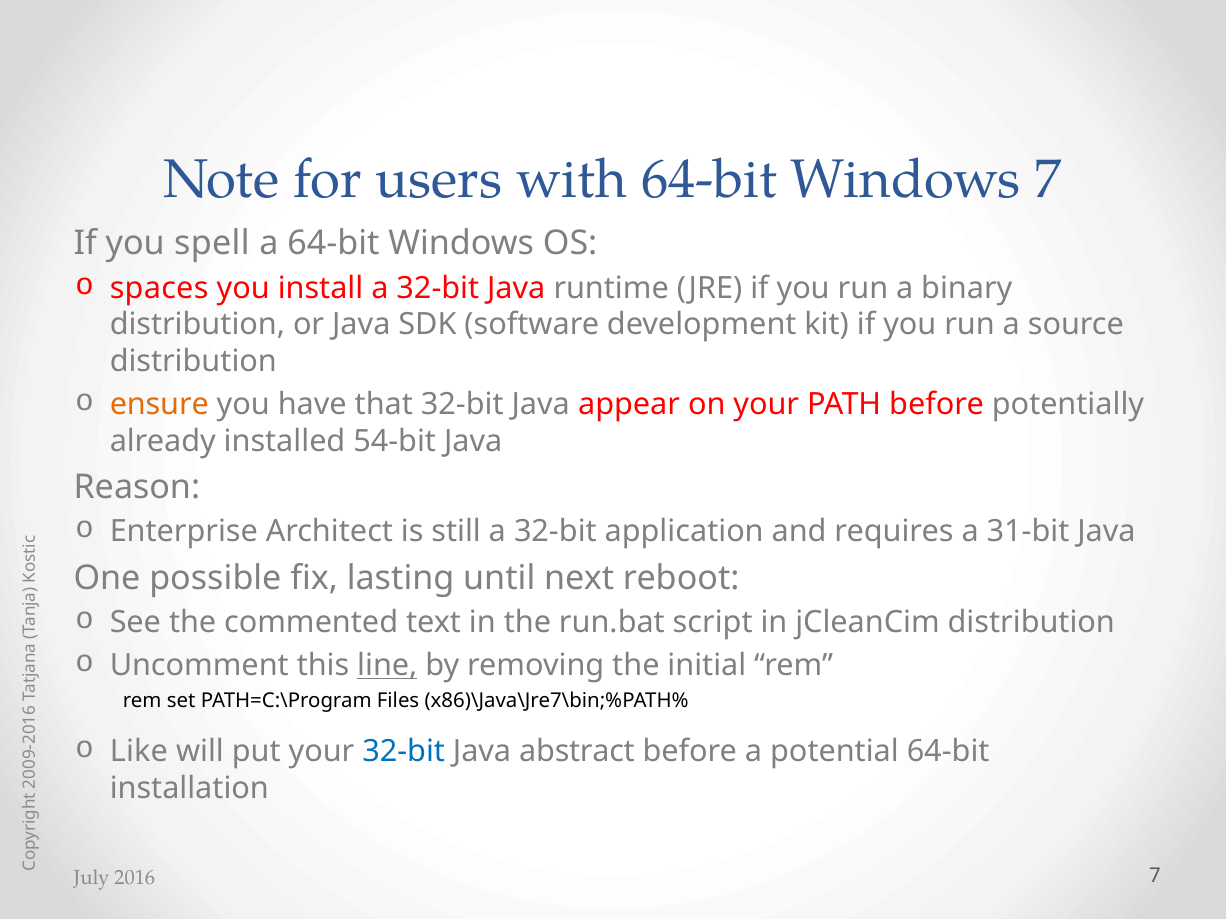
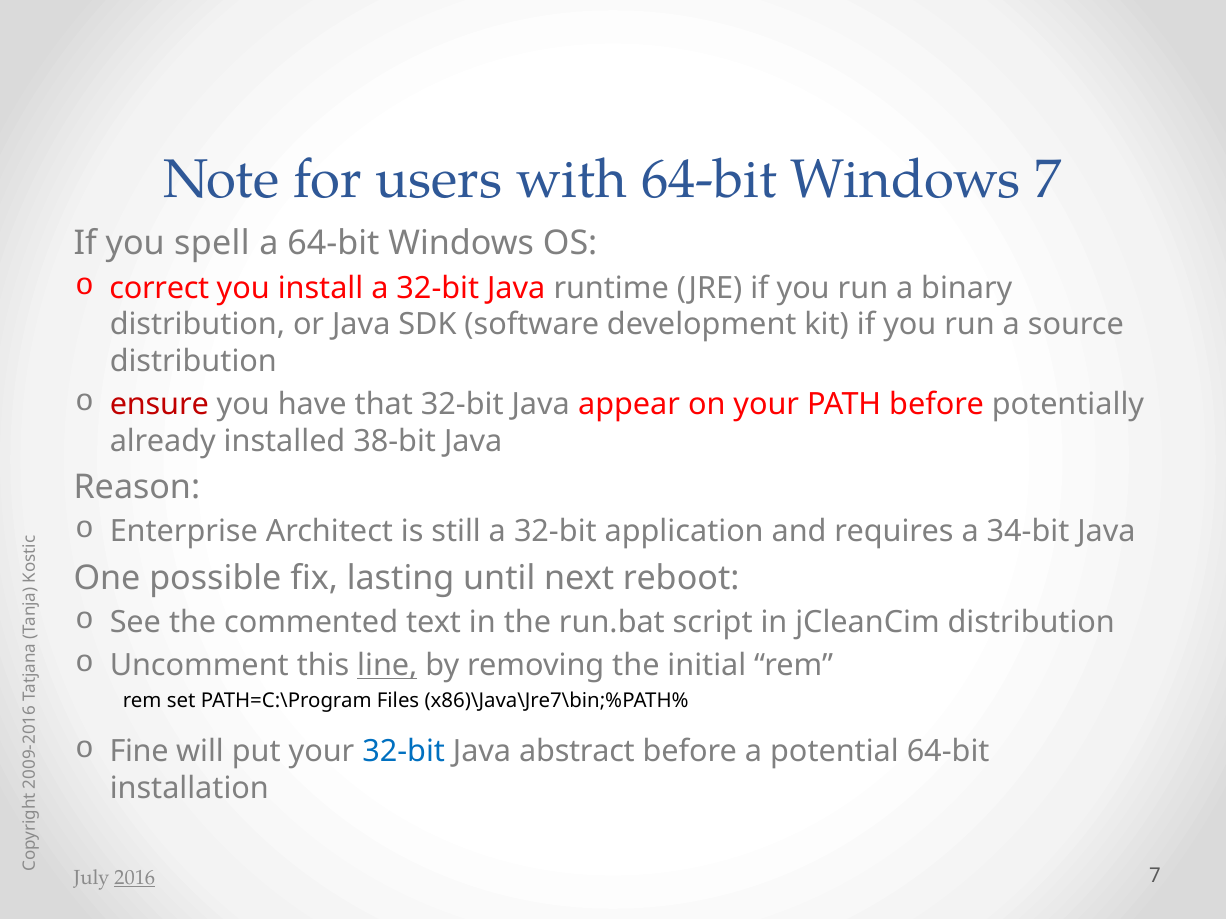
spaces: spaces -> correct
ensure colour: orange -> red
54-bit: 54-bit -> 38-bit
31-bit: 31-bit -> 34-bit
Like: Like -> Fine
2016 underline: none -> present
